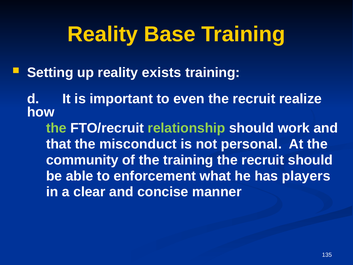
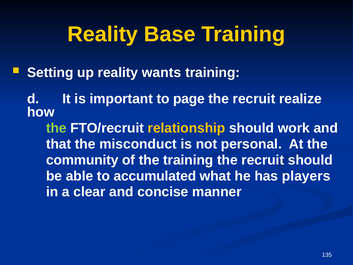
exists: exists -> wants
even: even -> page
relationship colour: light green -> yellow
enforcement: enforcement -> accumulated
